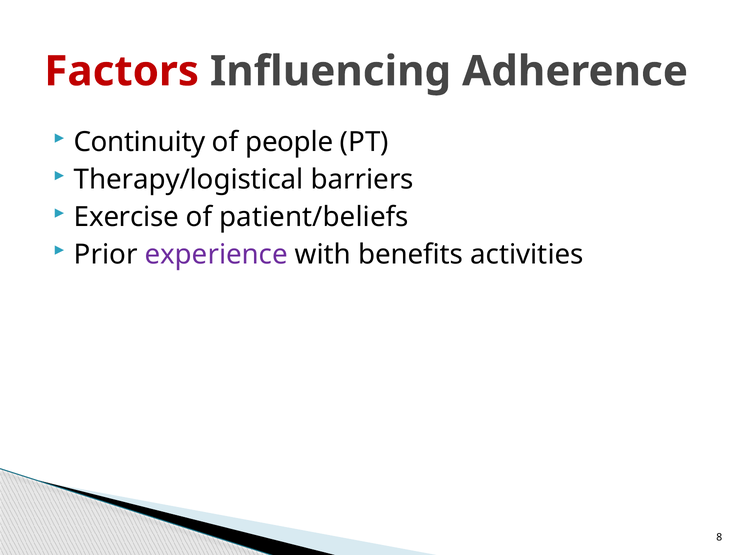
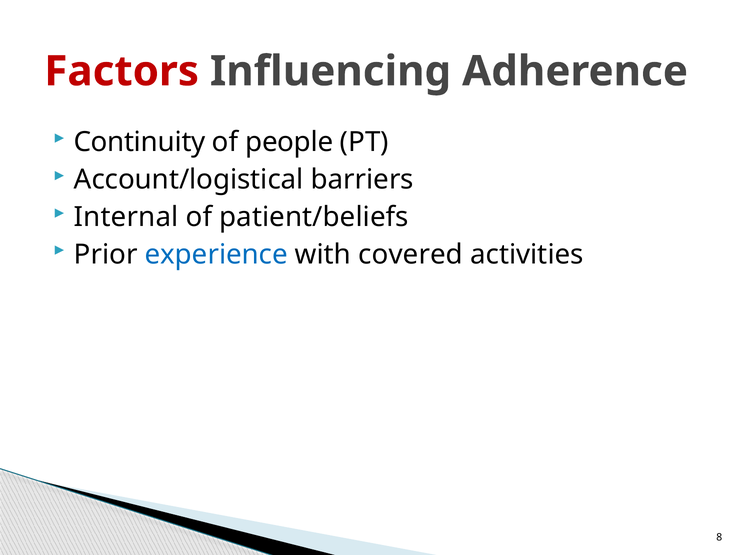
Therapy/logistical: Therapy/logistical -> Account/logistical
Exercise: Exercise -> Internal
experience colour: purple -> blue
benefits: benefits -> covered
